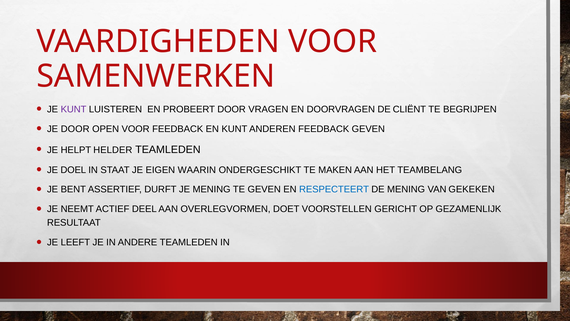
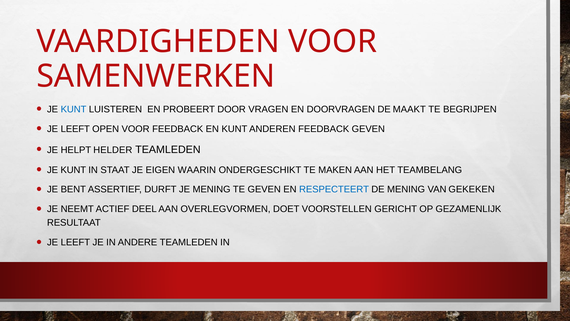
KUNT at (74, 109) colour: purple -> blue
CLIËNT: CLIËNT -> MAAKT
DOOR at (75, 129): DOOR -> LEEFT
DOEL at (73, 170): DOEL -> KUNT
